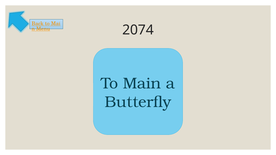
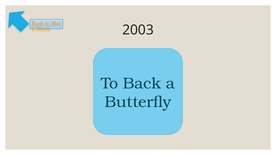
2074: 2074 -> 2003
To Main: Main -> Back
